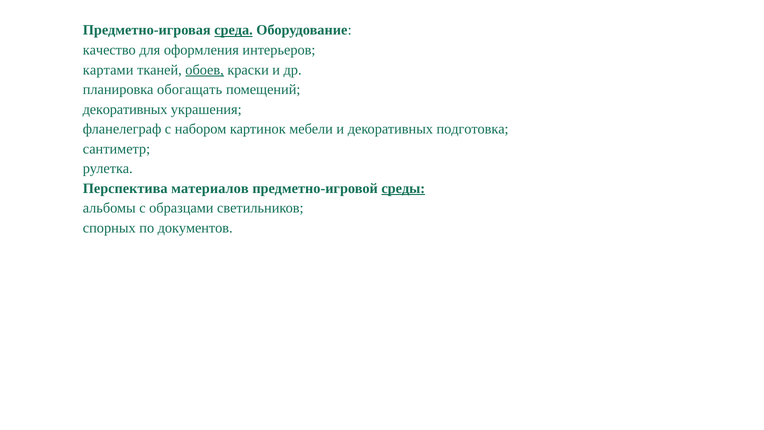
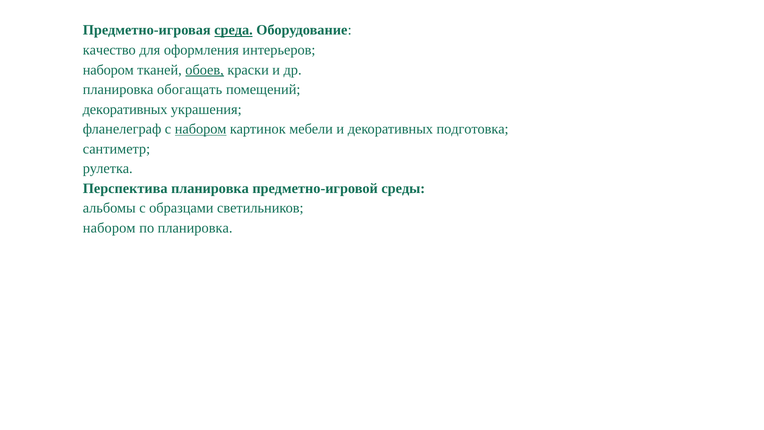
картами at (108, 70): картами -> набором
набором at (201, 129) underline: none -> present
Перспектива материалов: материалов -> планировка
среды underline: present -> none
спорных at (109, 228): спорных -> набором
по документов: документов -> планировка
